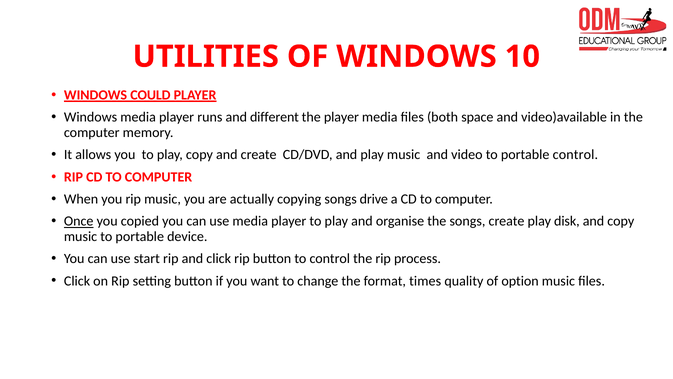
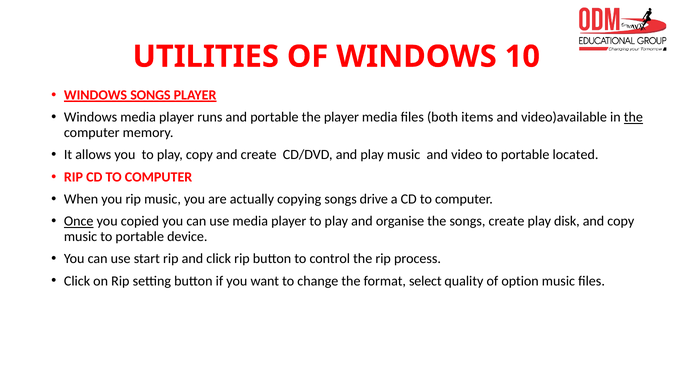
WINDOWS COULD: COULD -> SONGS
and different: different -> portable
space: space -> items
the at (633, 117) underline: none -> present
portable control: control -> located
times: times -> select
